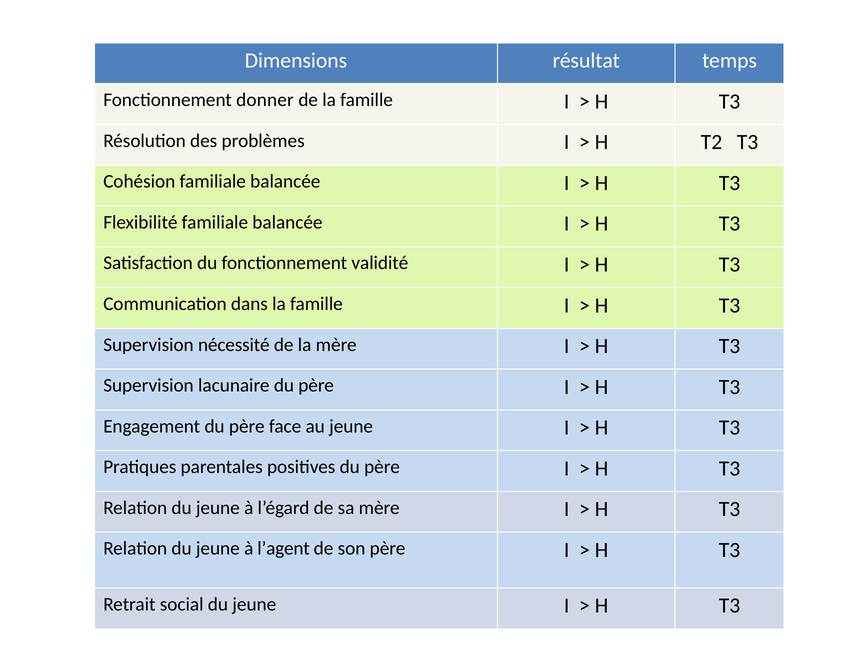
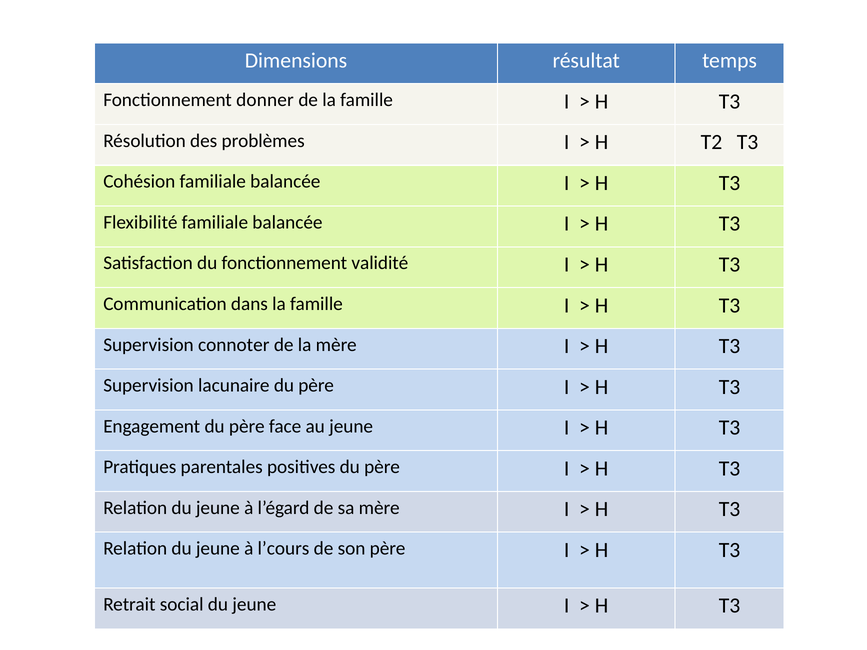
nécessité: nécessité -> connoter
l’agent: l’agent -> l’cours
